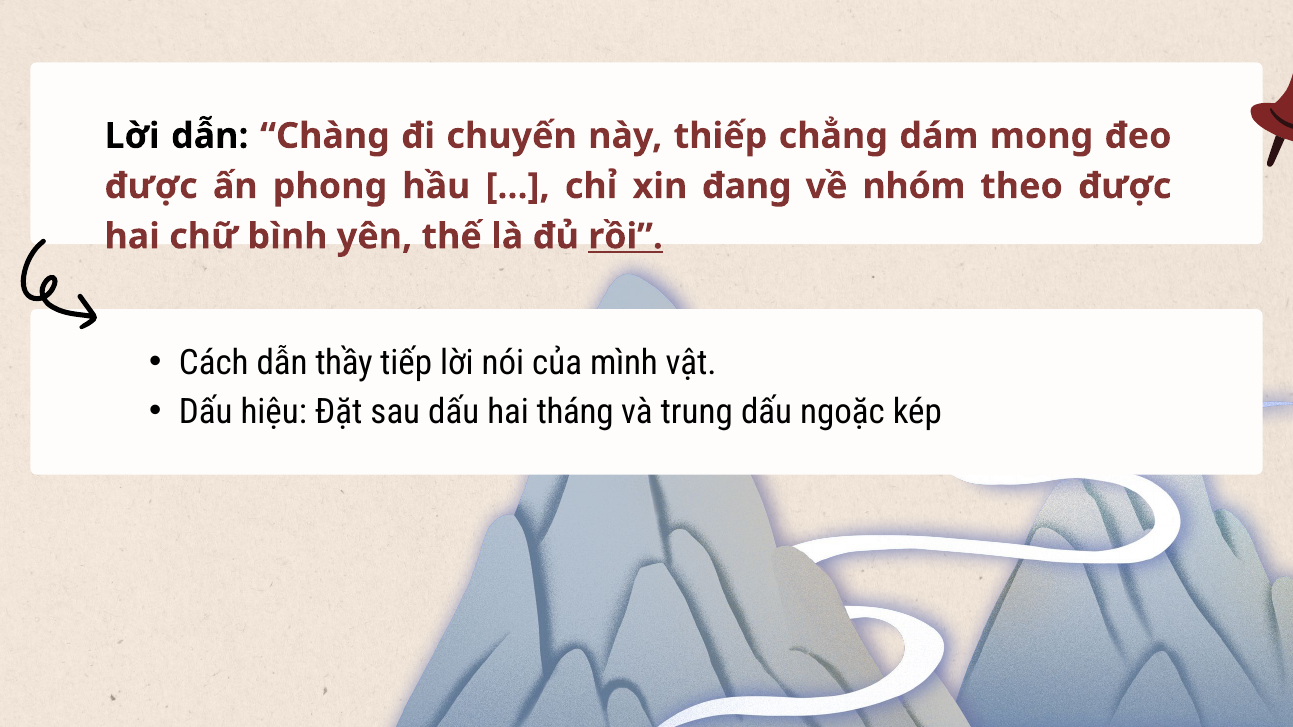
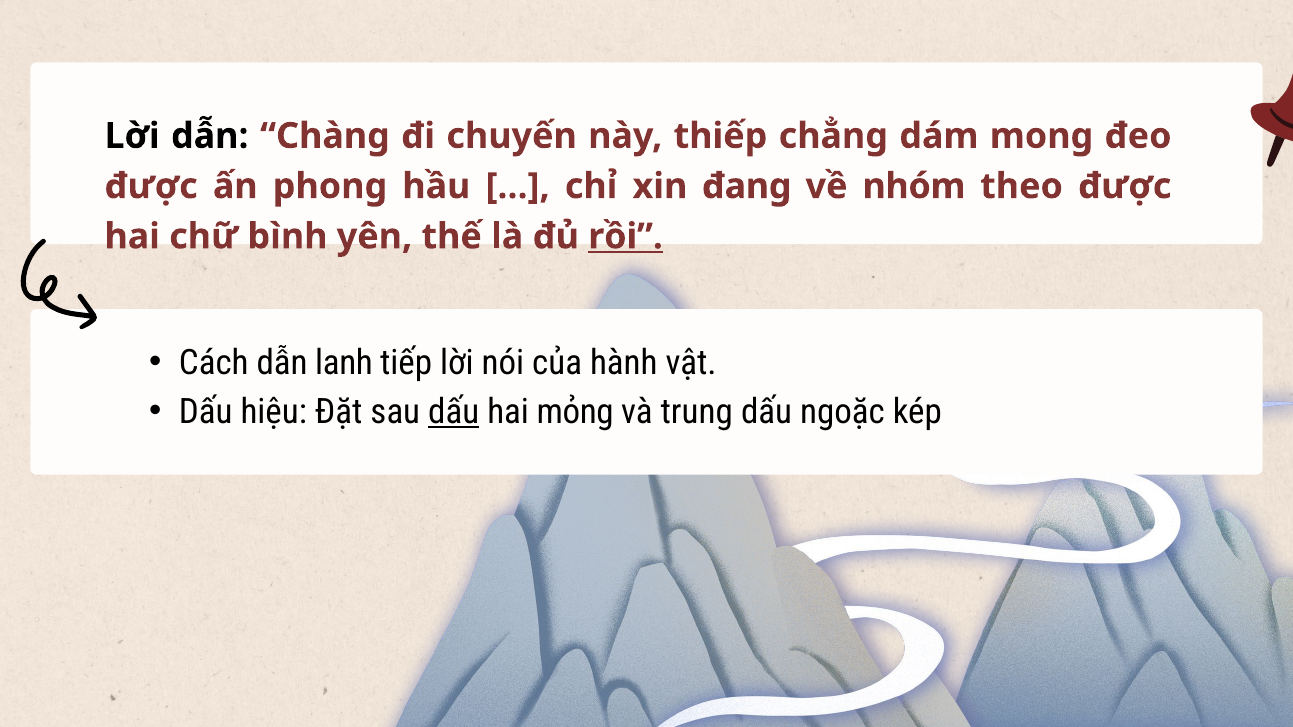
thầy: thầy -> lanh
mình: mình -> hành
dấu at (454, 412) underline: none -> present
tháng: tháng -> mỏng
